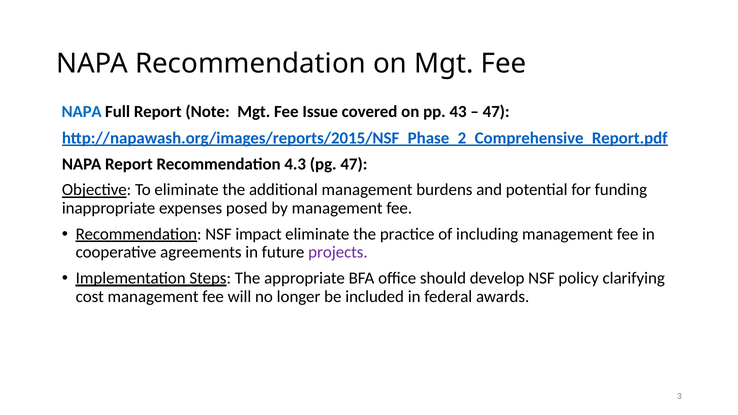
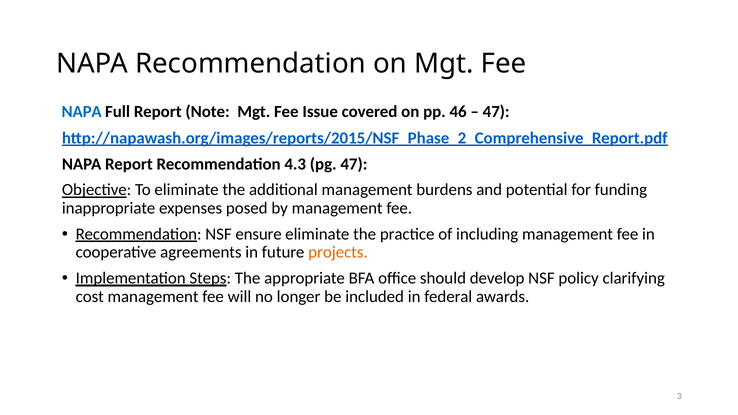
43: 43 -> 46
impact: impact -> ensure
projects colour: purple -> orange
